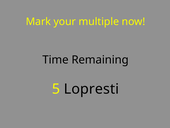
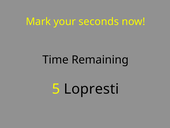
multiple: multiple -> seconds
